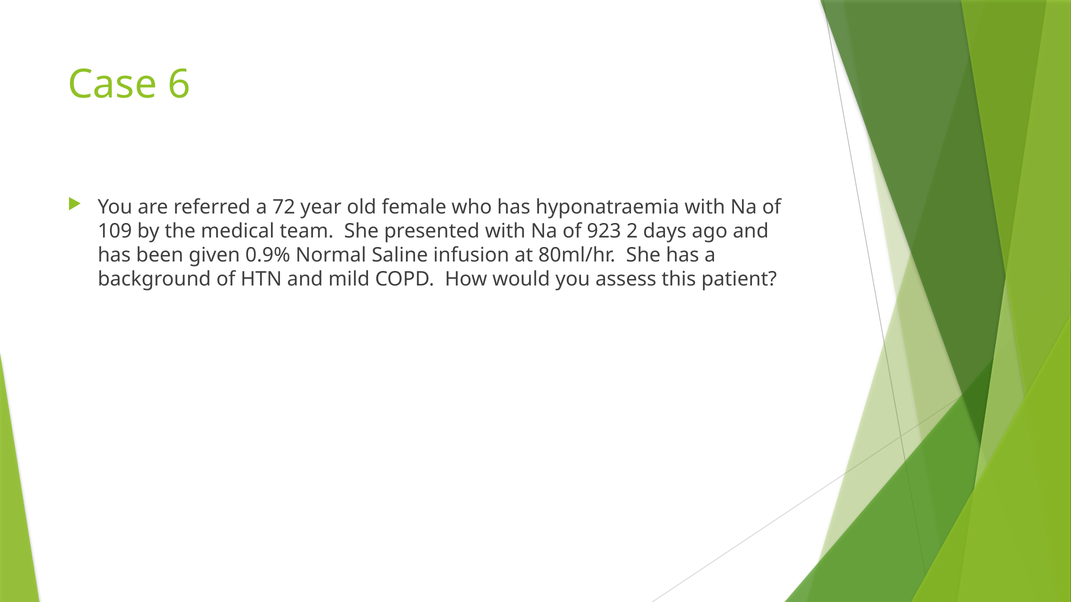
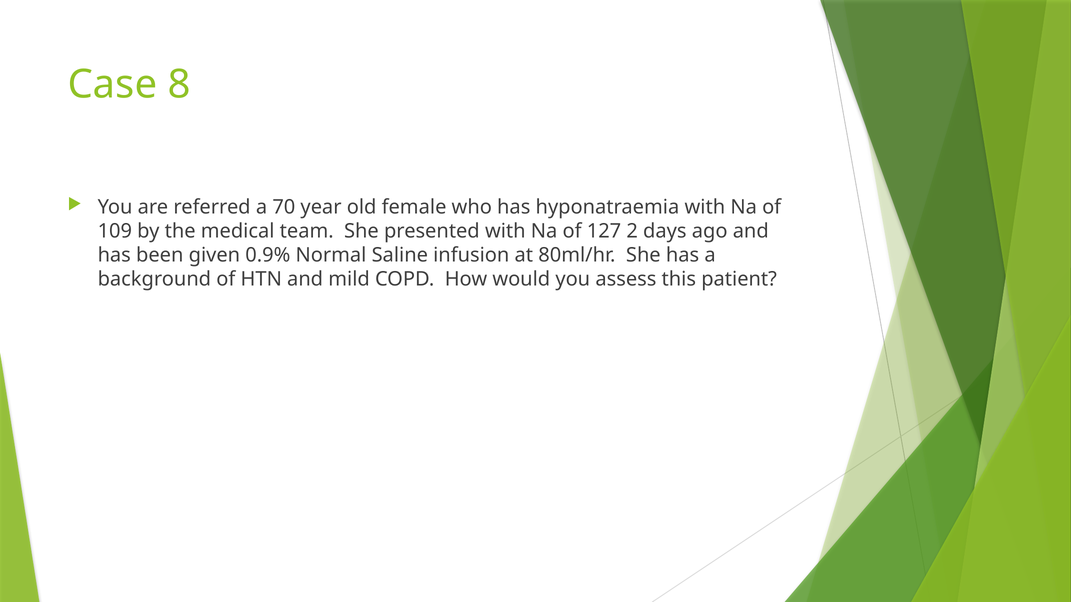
6: 6 -> 8
72: 72 -> 70
923: 923 -> 127
